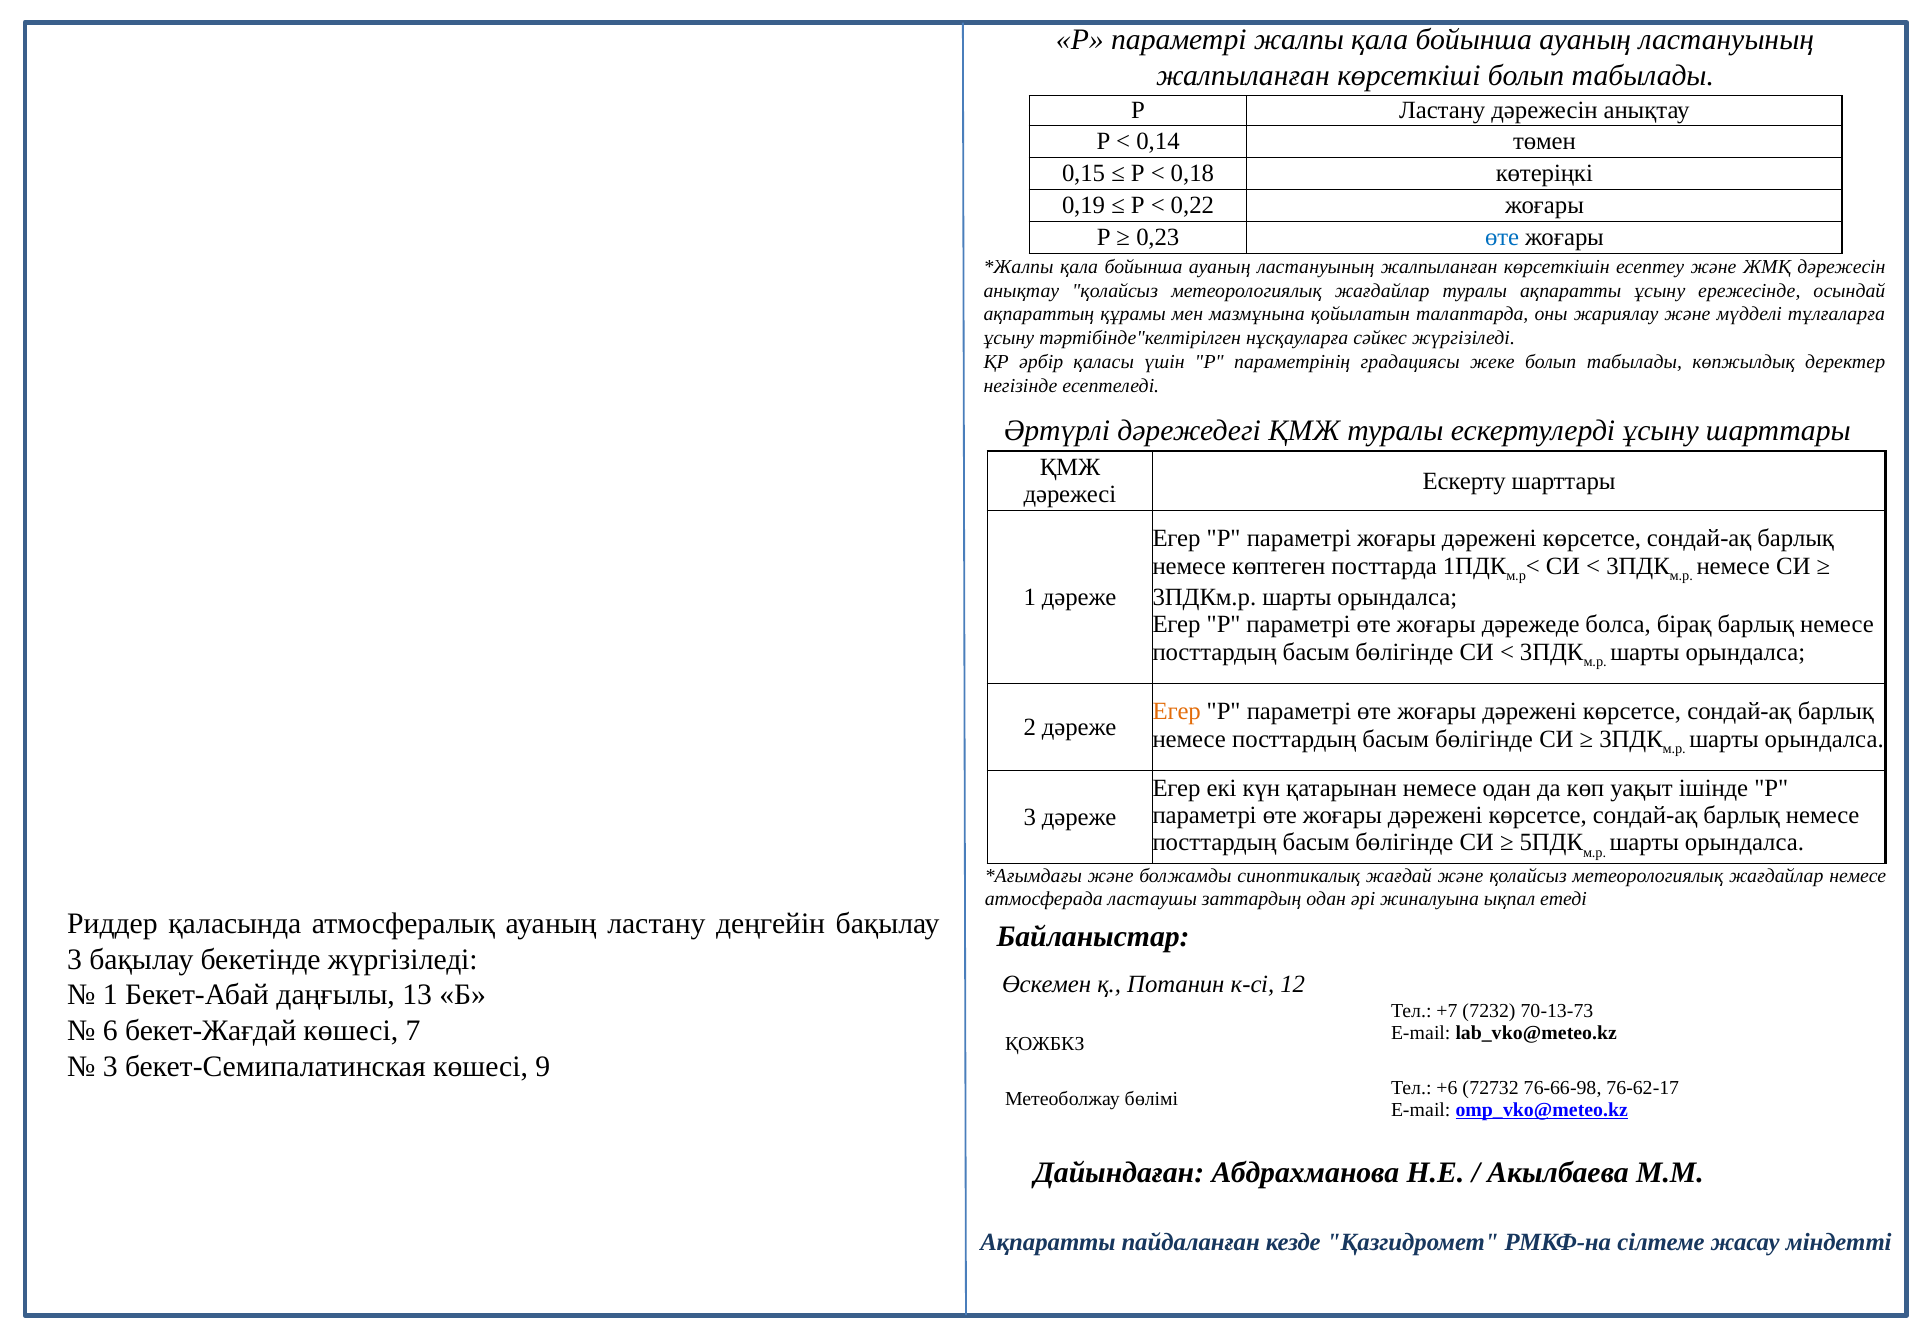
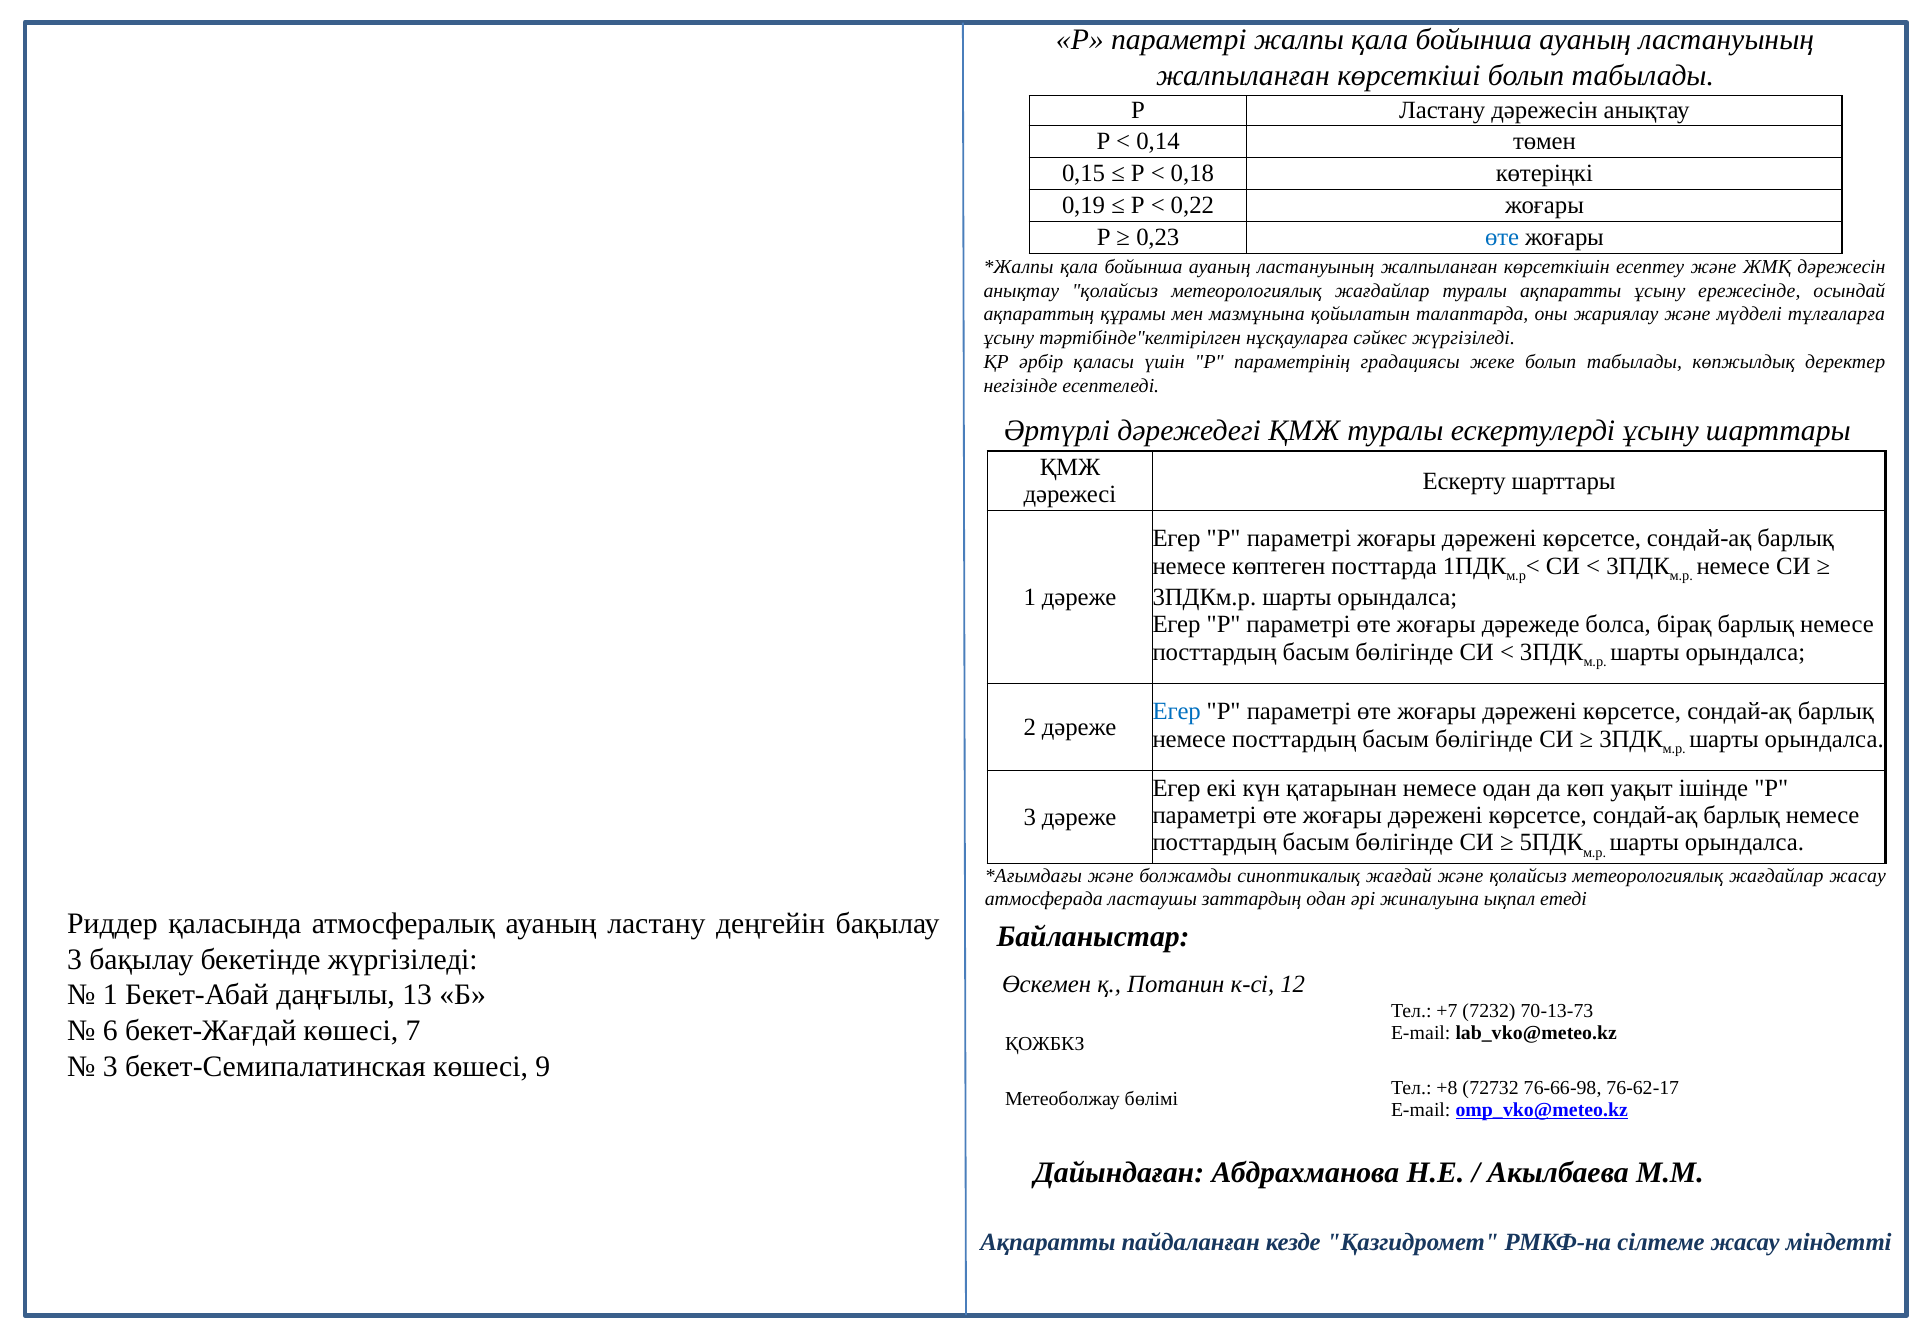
Егер at (1177, 711) colour: orange -> blue
жағдайлар немесе: немесе -> жасау
+6: +6 -> +8
